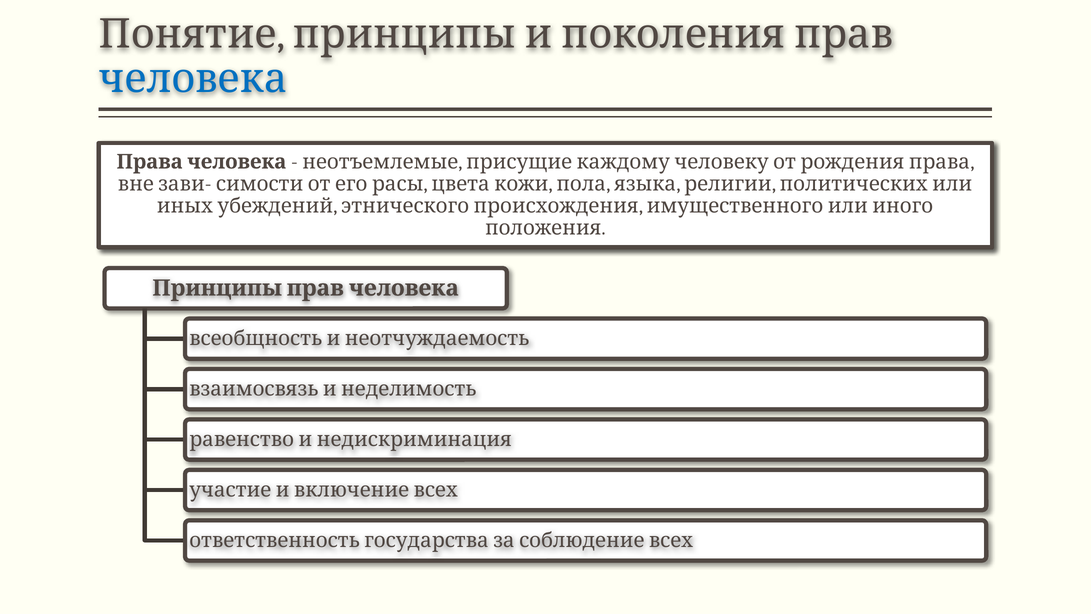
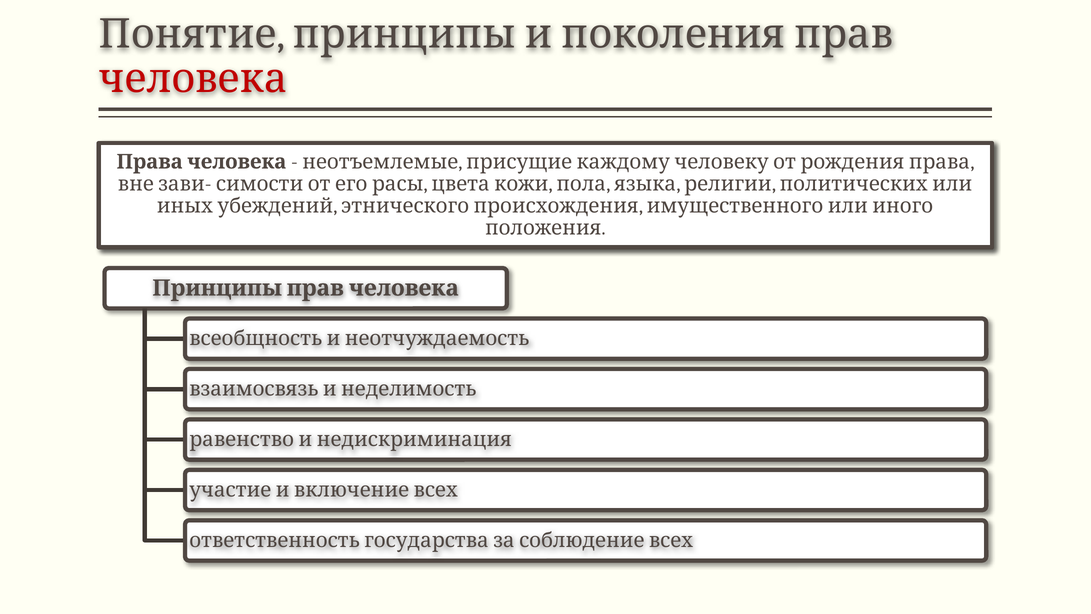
человека colour: blue -> red
